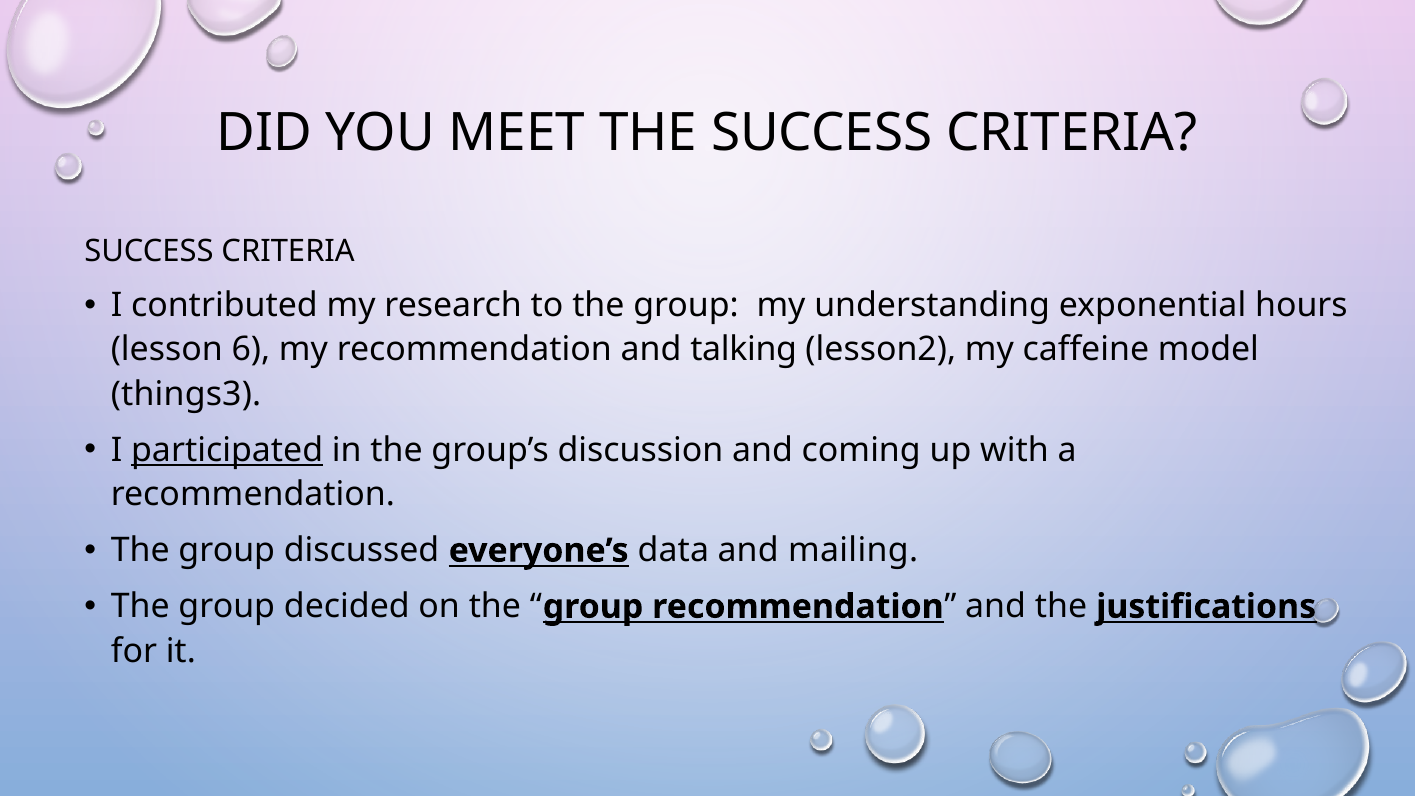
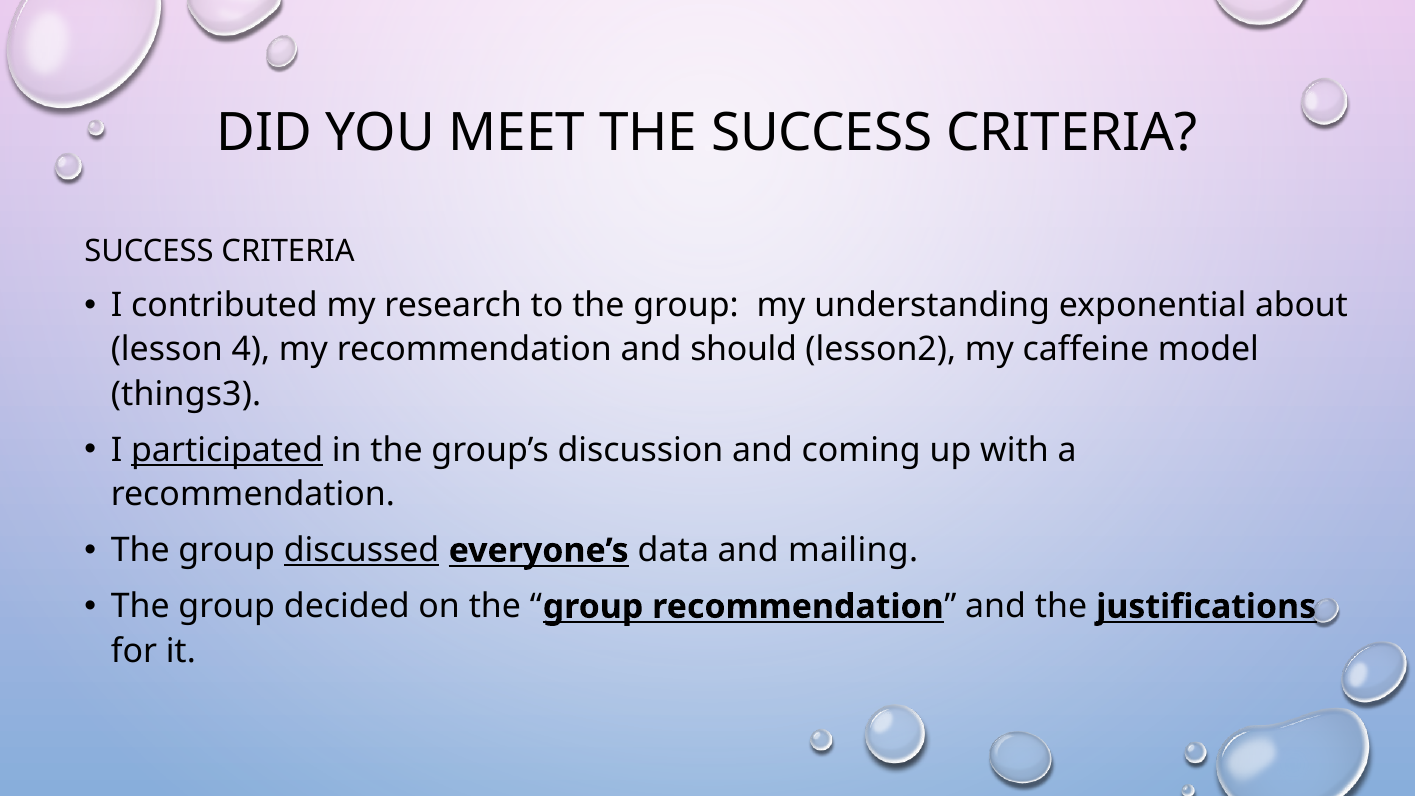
hours: hours -> about
6: 6 -> 4
talking: talking -> should
discussed underline: none -> present
